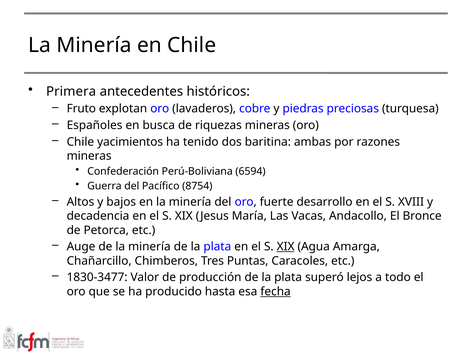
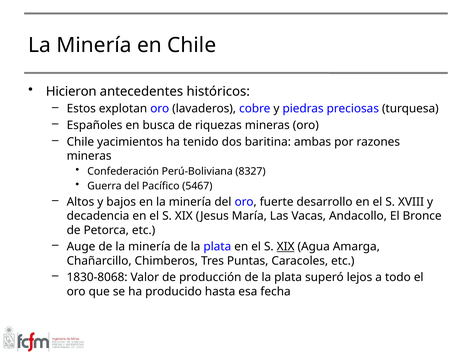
Primera: Primera -> Hicieron
Fruto: Fruto -> Estos
6594: 6594 -> 8327
8754: 8754 -> 5467
1830-3477: 1830-3477 -> 1830-8068
fecha underline: present -> none
